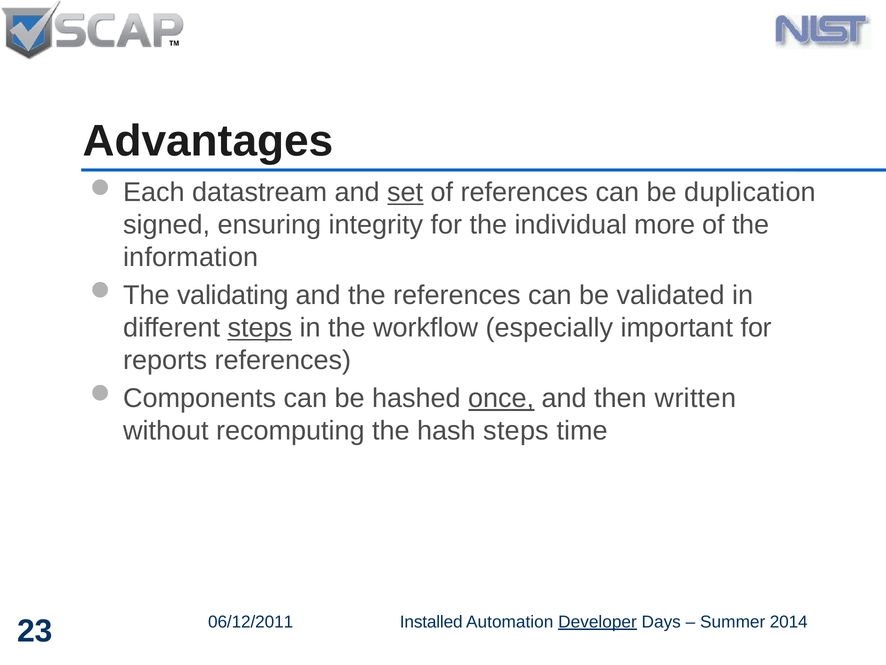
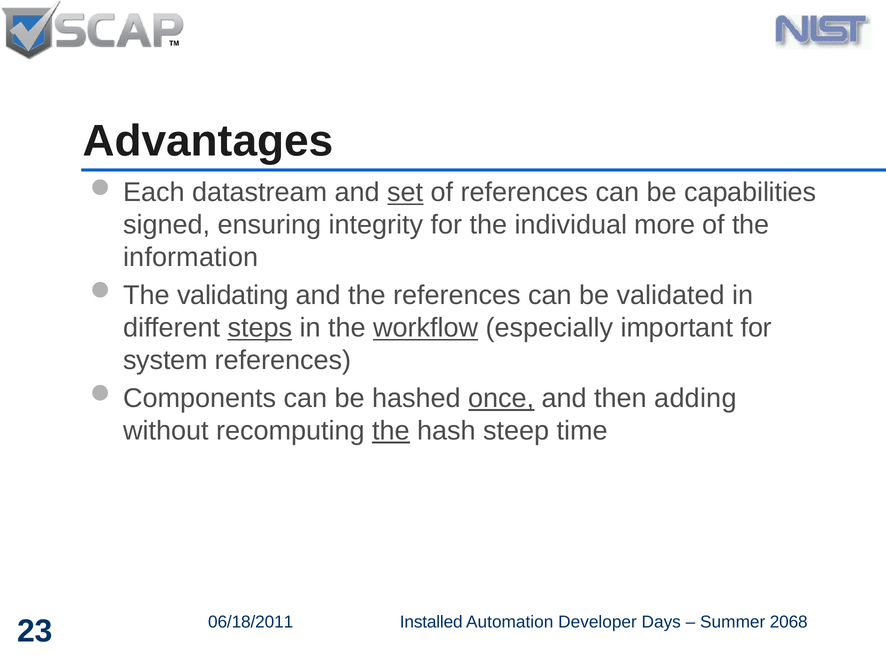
duplication: duplication -> capabilities
workflow underline: none -> present
reports: reports -> system
written: written -> adding
the at (391, 431) underline: none -> present
hash steps: steps -> steep
06/12/2011: 06/12/2011 -> 06/18/2011
Developer underline: present -> none
2014: 2014 -> 2068
